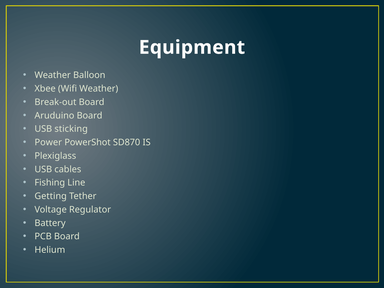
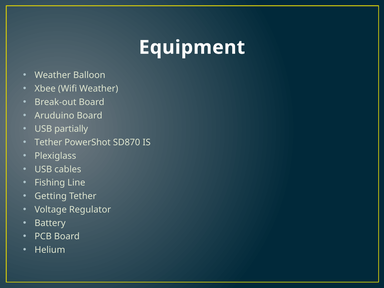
sticking: sticking -> partially
Power at (48, 142): Power -> Tether
